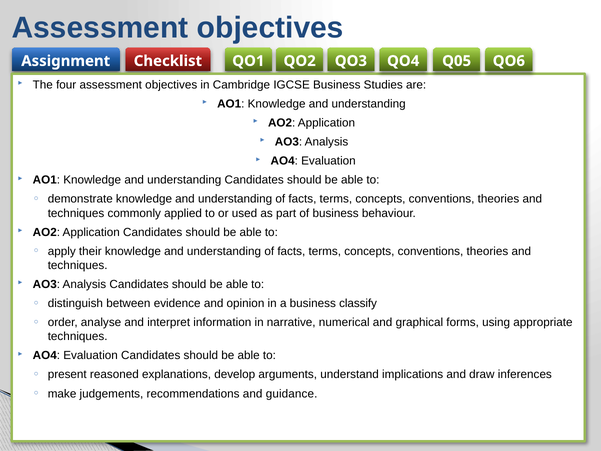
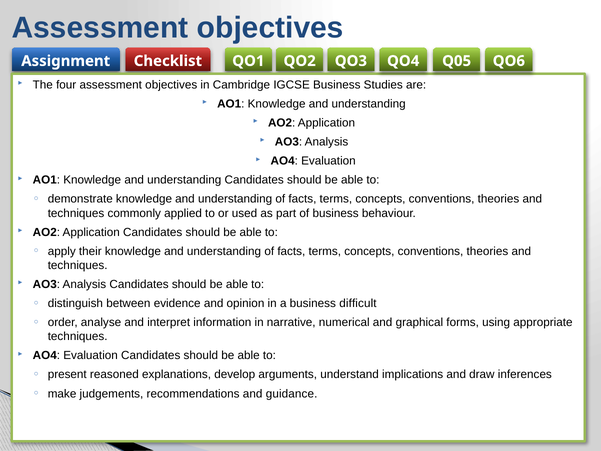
classify: classify -> difficult
